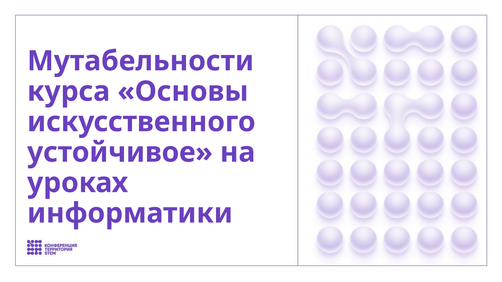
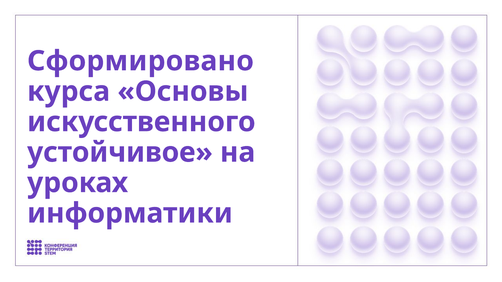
Мутабельности: Мутабельности -> Сформировано
